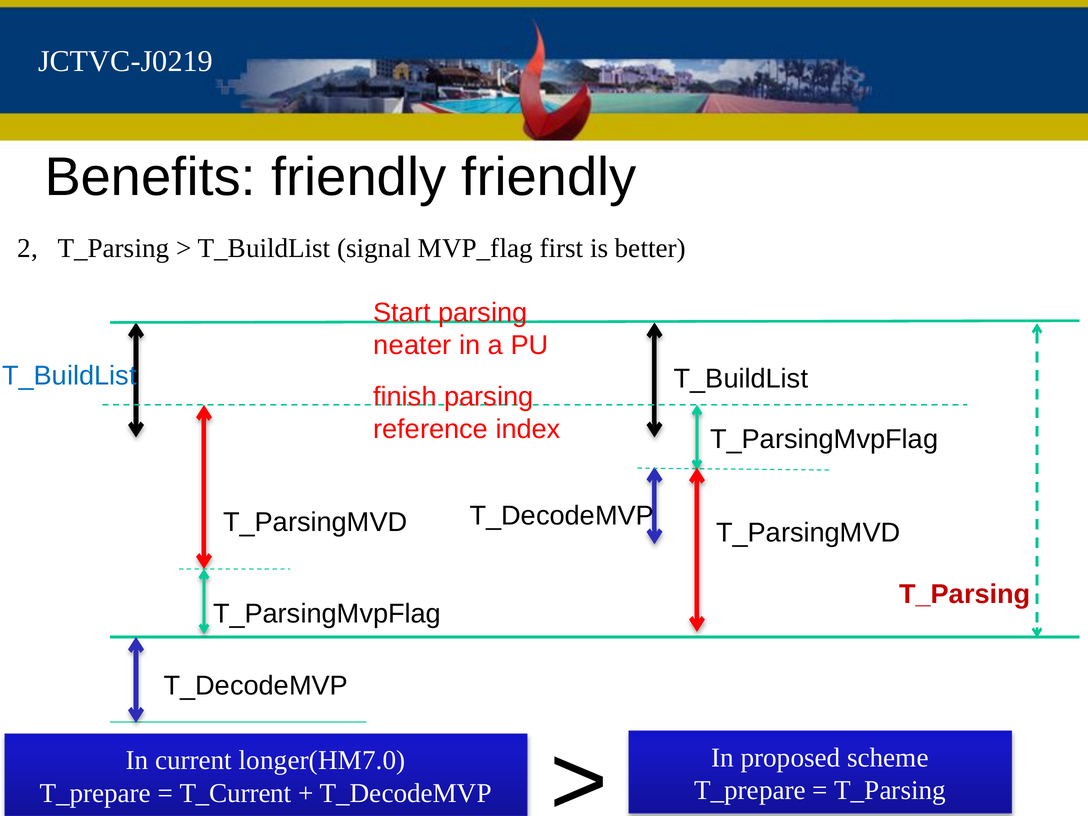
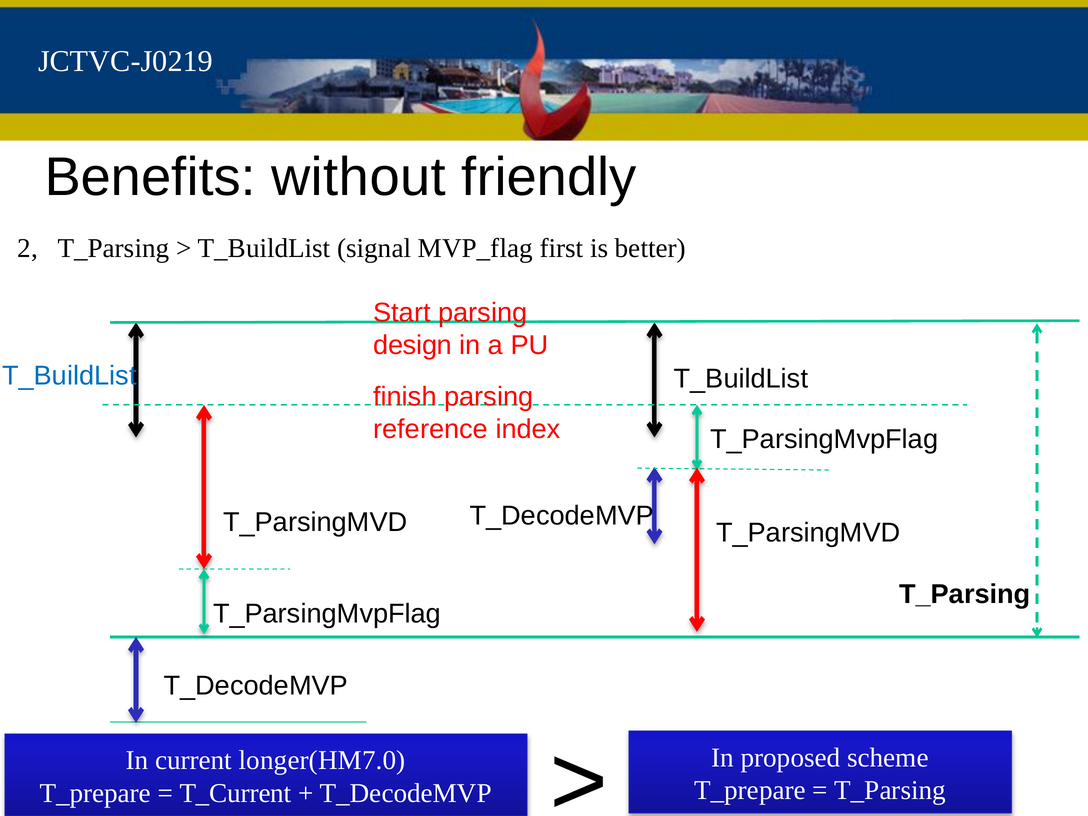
Benefits friendly: friendly -> without
neater: neater -> design
T_Parsing at (965, 594) colour: red -> black
